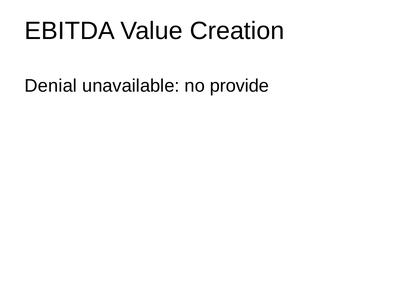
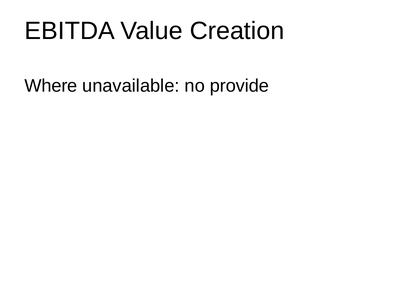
Denial: Denial -> Where
